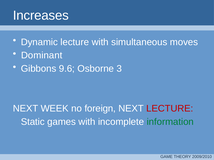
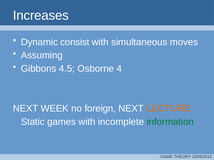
Dynamic lecture: lecture -> consist
Dominant: Dominant -> Assuming
9.6: 9.6 -> 4.5
3: 3 -> 4
LECTURE at (170, 109) colour: red -> orange
